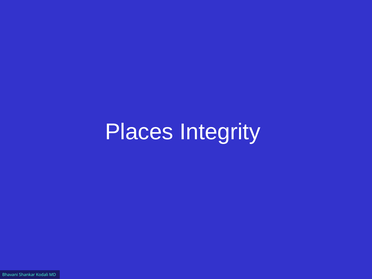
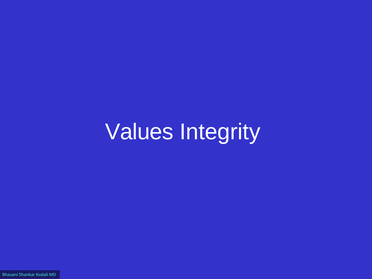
Places: Places -> Values
